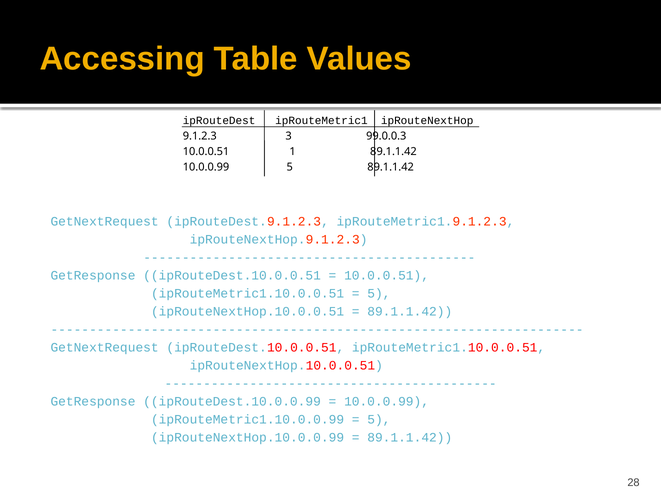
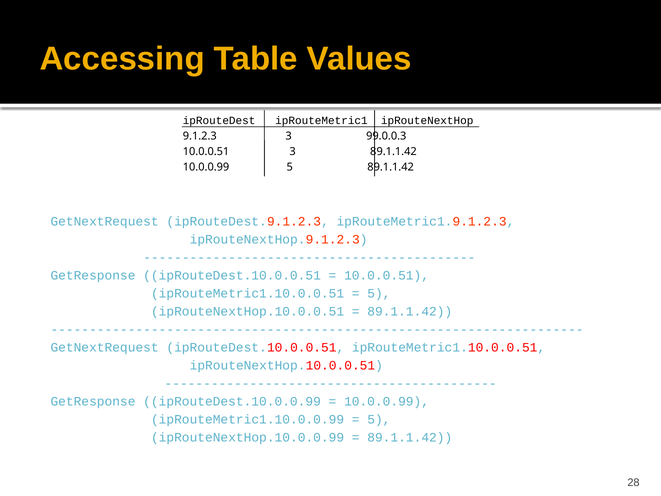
10.0.0.51 1: 1 -> 3
